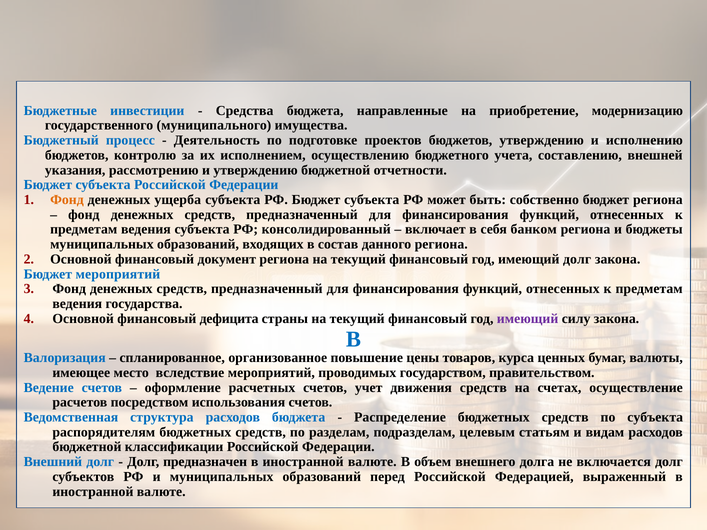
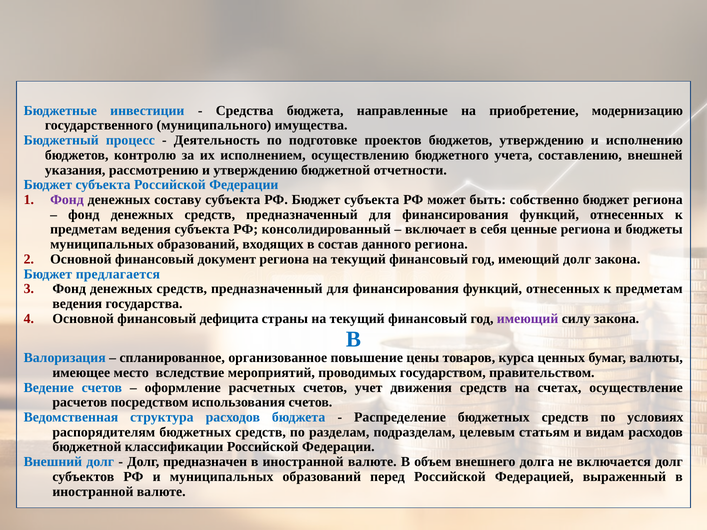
Фонд at (67, 200) colour: orange -> purple
ущерба: ущерба -> составу
банком: банком -> ценные
Бюджет мероприятий: мероприятий -> предлагается
по субъекта: субъекта -> условиях
